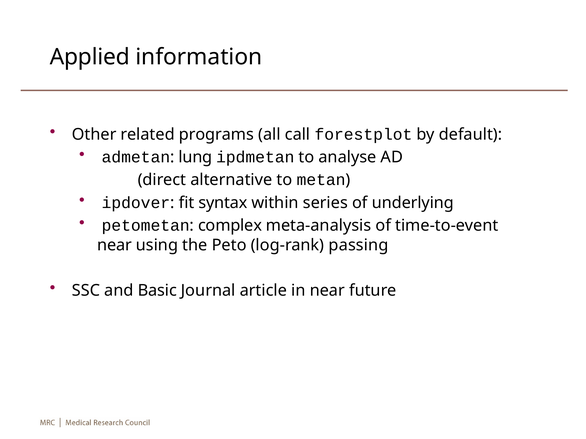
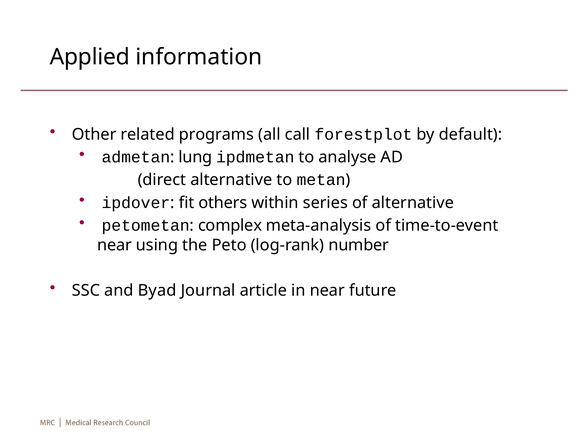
syntax: syntax -> others
of underlying: underlying -> alternative
passing: passing -> number
Basic: Basic -> Byad
